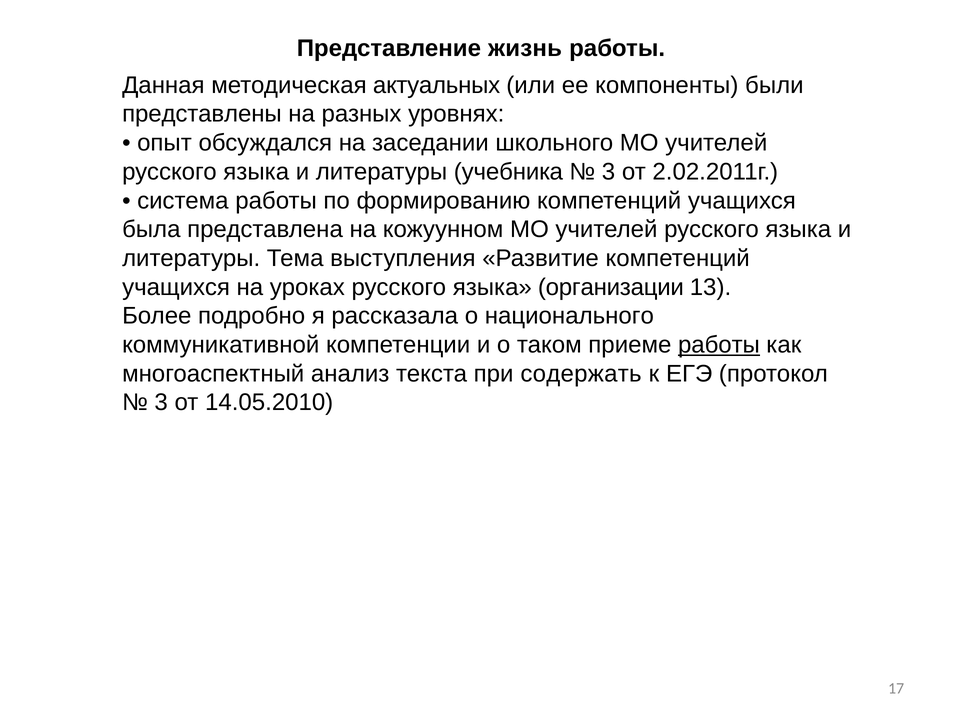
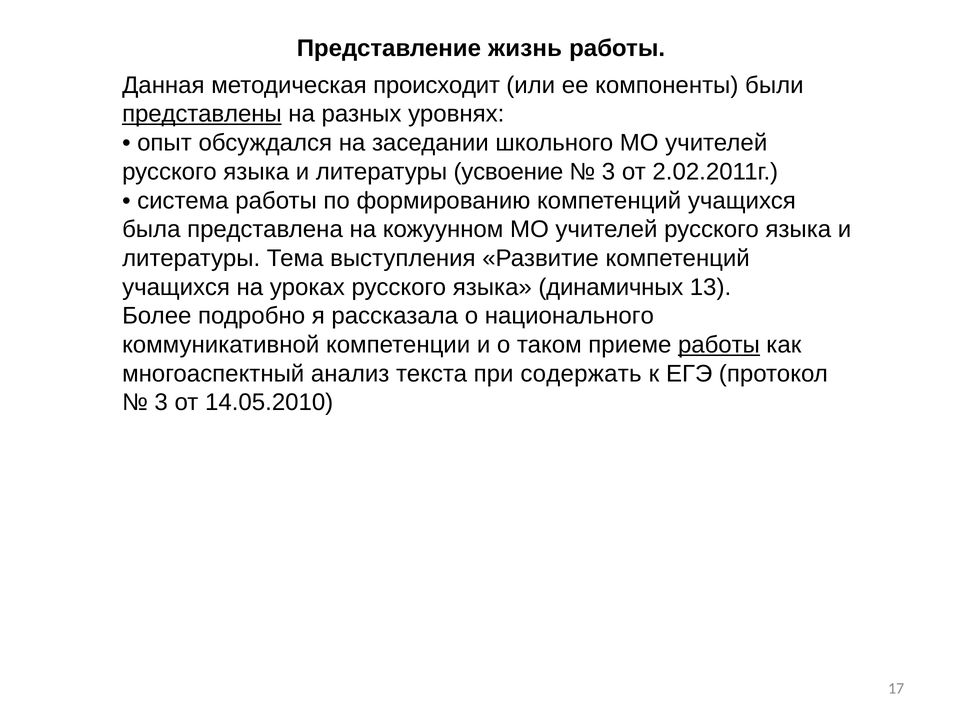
актуальных: актуальных -> происходит
представлены underline: none -> present
учебника: учебника -> усвоение
организации: организации -> динамичных
